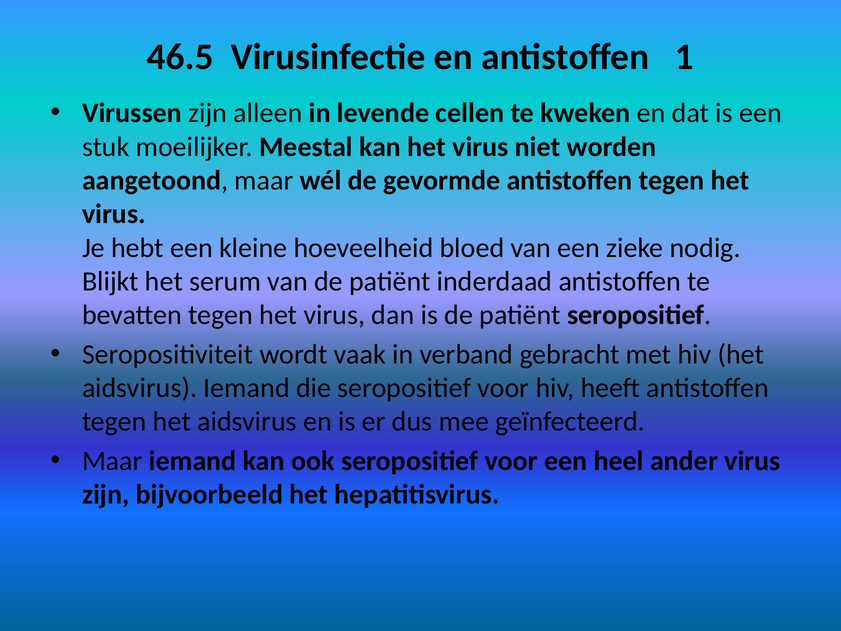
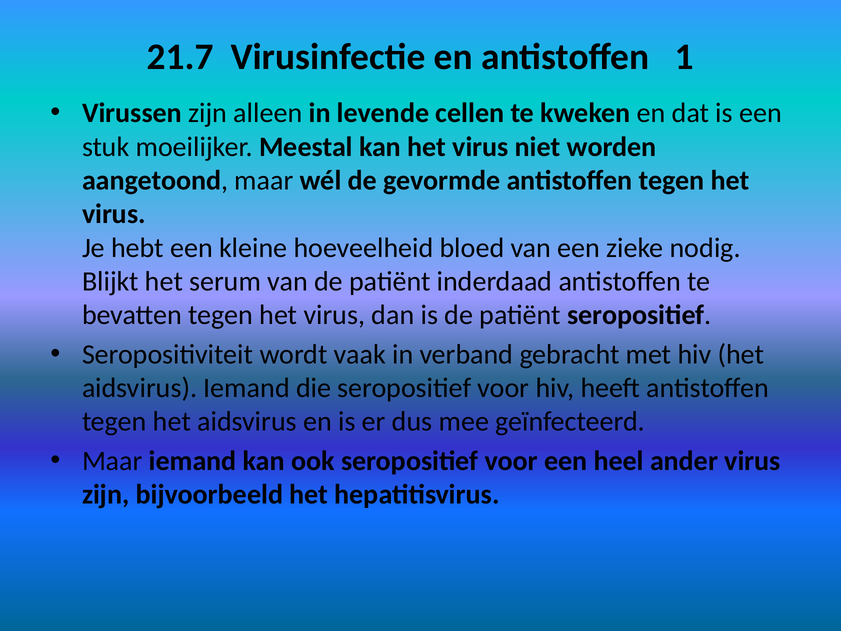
46.5: 46.5 -> 21.7
